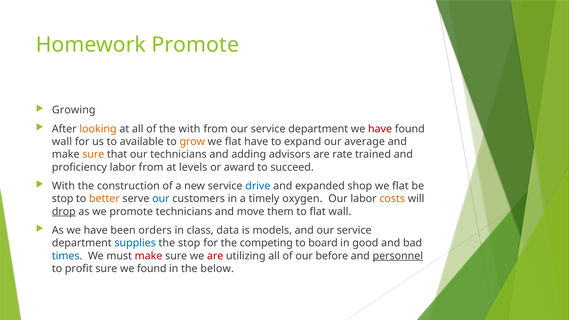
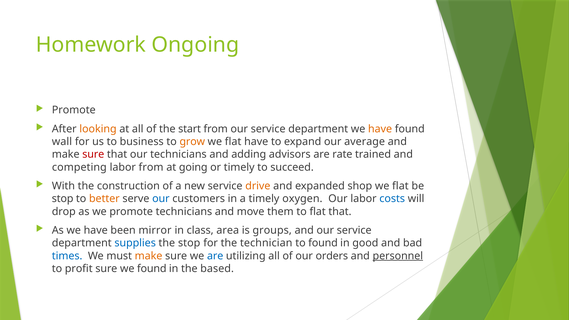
Homework Promote: Promote -> Ongoing
Growing at (74, 110): Growing -> Promote
the with: with -> start
have at (380, 129) colour: red -> orange
available: available -> business
sure at (93, 154) colour: orange -> red
proficiency: proficiency -> competing
levels: levels -> going
or award: award -> timely
drive colour: blue -> orange
costs colour: orange -> blue
drop underline: present -> none
flat wall: wall -> that
orders: orders -> mirror
data: data -> area
models: models -> groups
competing: competing -> technician
to board: board -> found
make at (149, 256) colour: red -> orange
are at (215, 256) colour: red -> blue
before: before -> orders
below: below -> based
